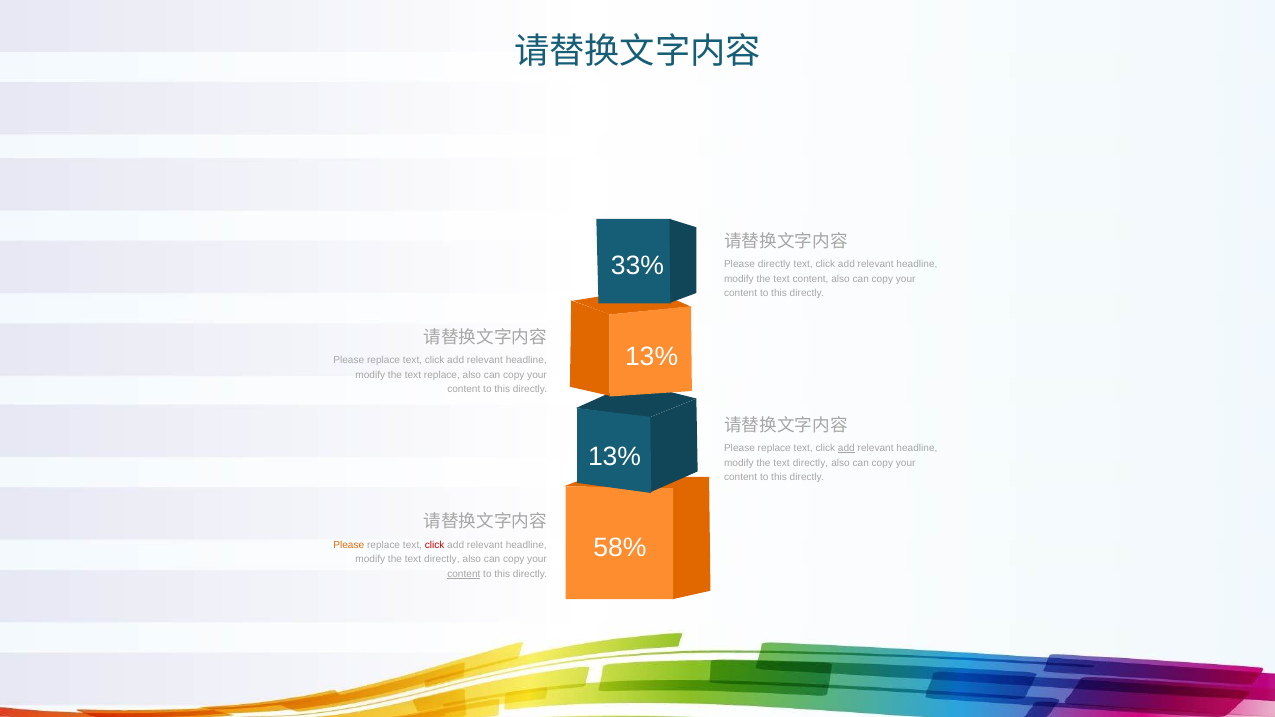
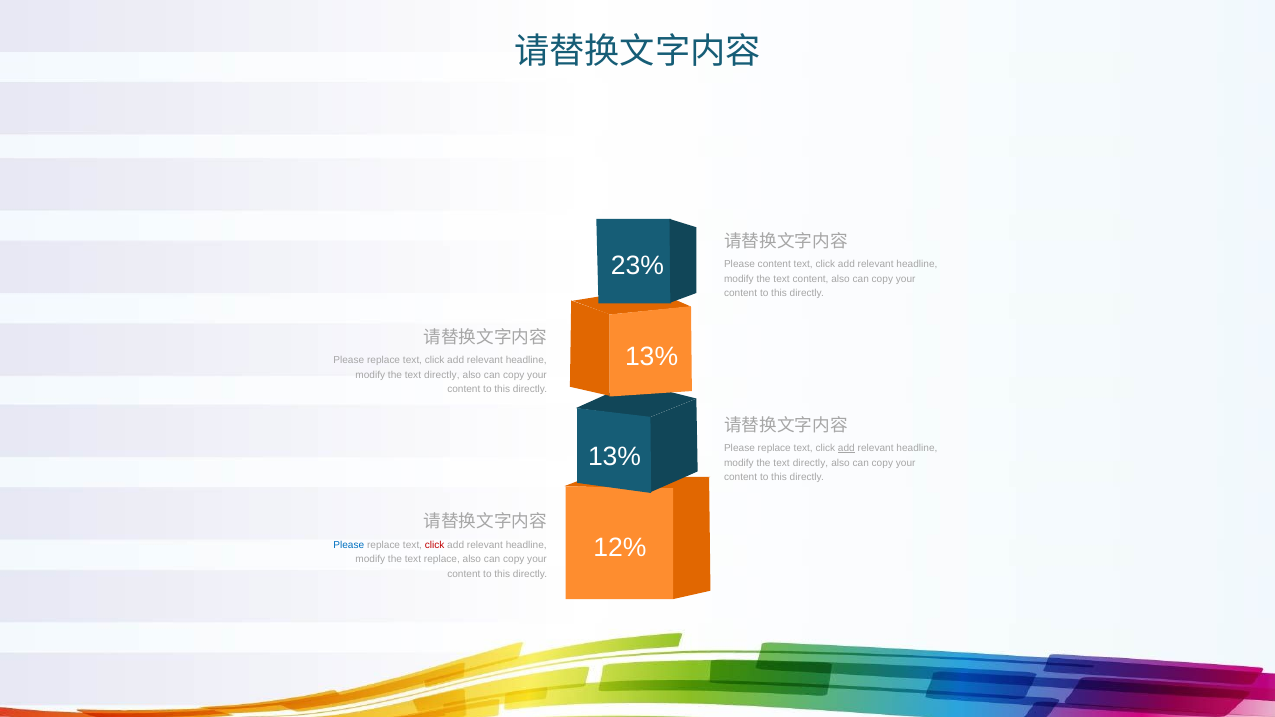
33%: 33% -> 23%
Please directly: directly -> content
replace at (442, 375): replace -> directly
58%: 58% -> 12%
Please at (349, 545) colour: orange -> blue
directly at (442, 559): directly -> replace
content at (464, 574) underline: present -> none
